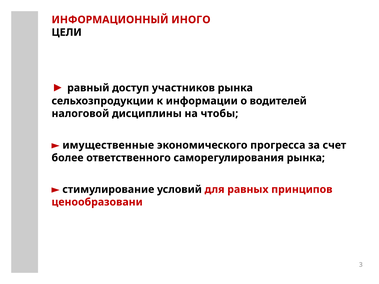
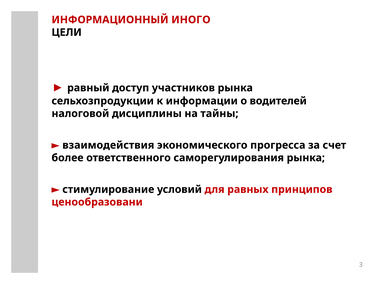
чтобы: чтобы -> тайны
имущественные: имущественные -> взаимодействия
